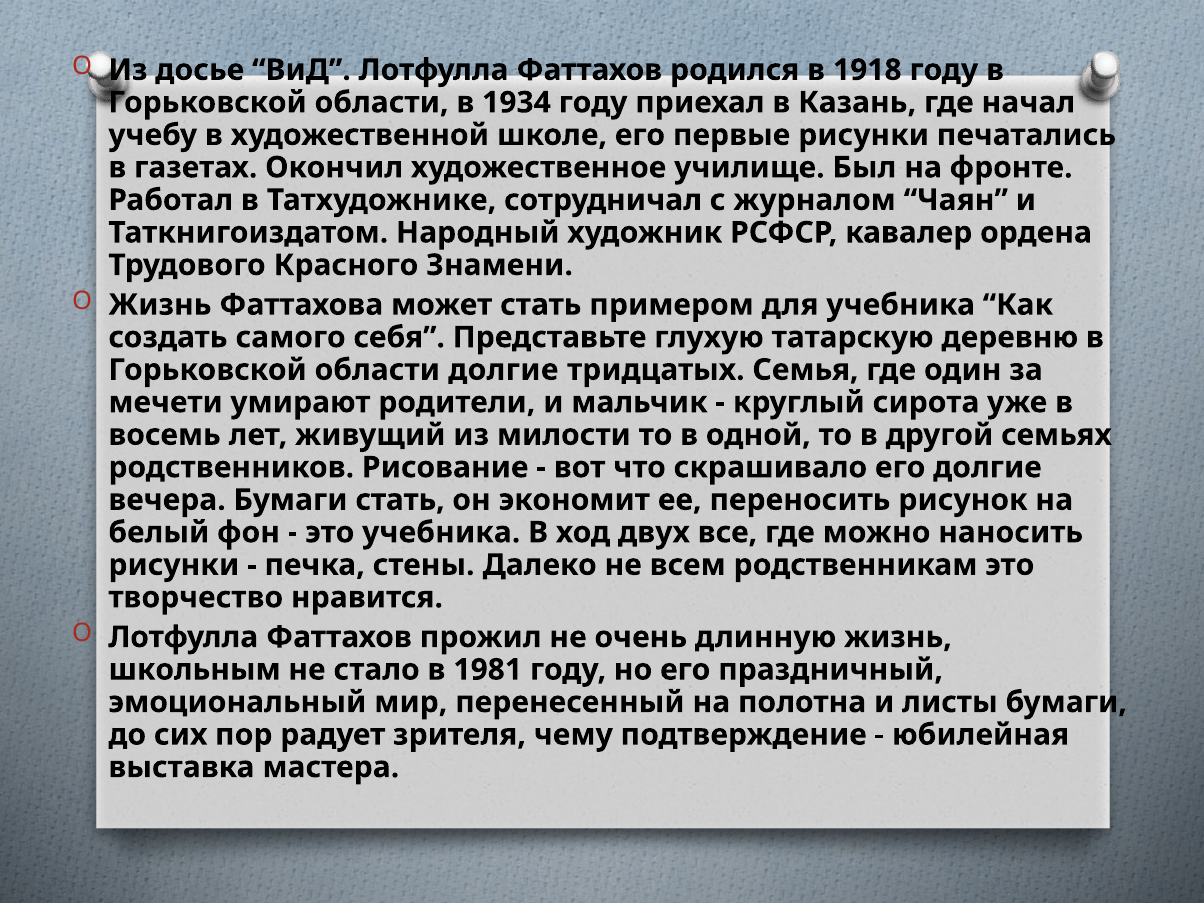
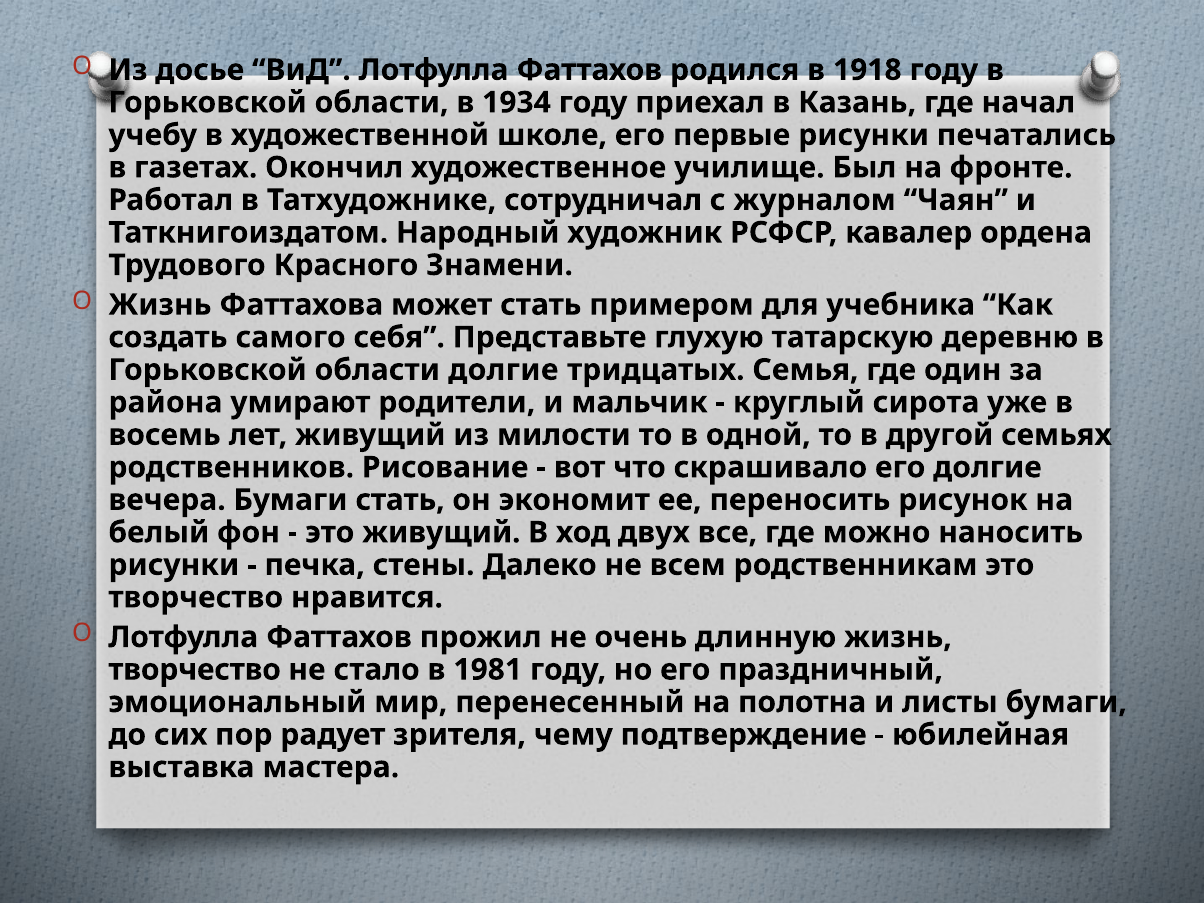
мечети: мечети -> района
это учебника: учебника -> живущий
школьным at (195, 670): школьным -> творчество
